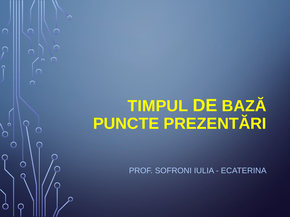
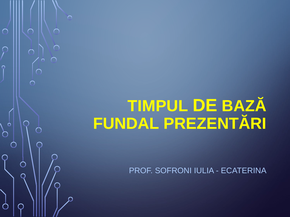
PUNCTE: PUNCTE -> FUNDAL
